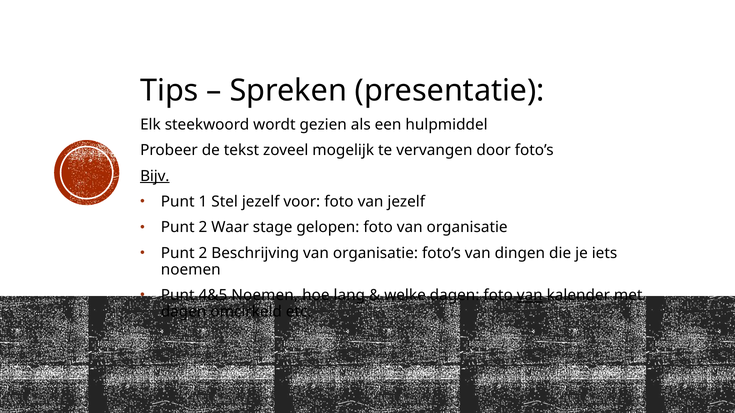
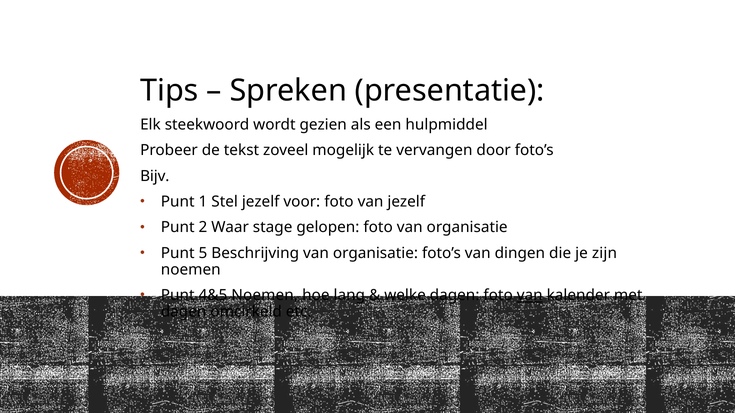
Bijv underline: present -> none
2 at (203, 253): 2 -> 5
iets: iets -> zijn
